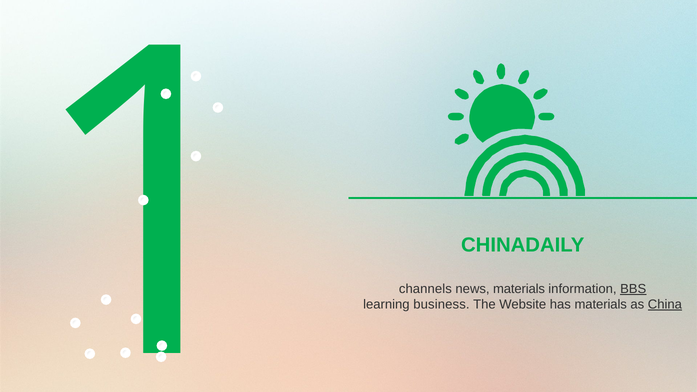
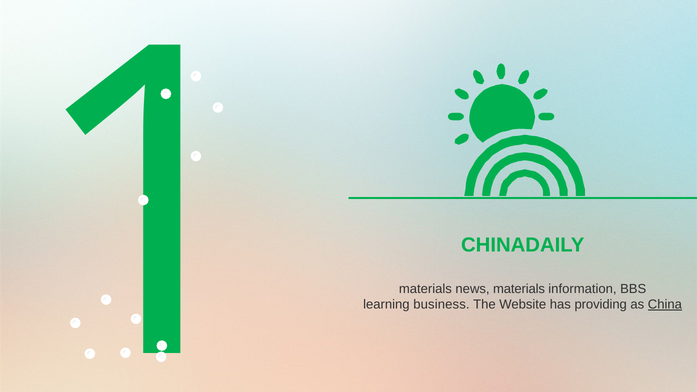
channels at (425, 289): channels -> materials
BBS underline: present -> none
has materials: materials -> providing
